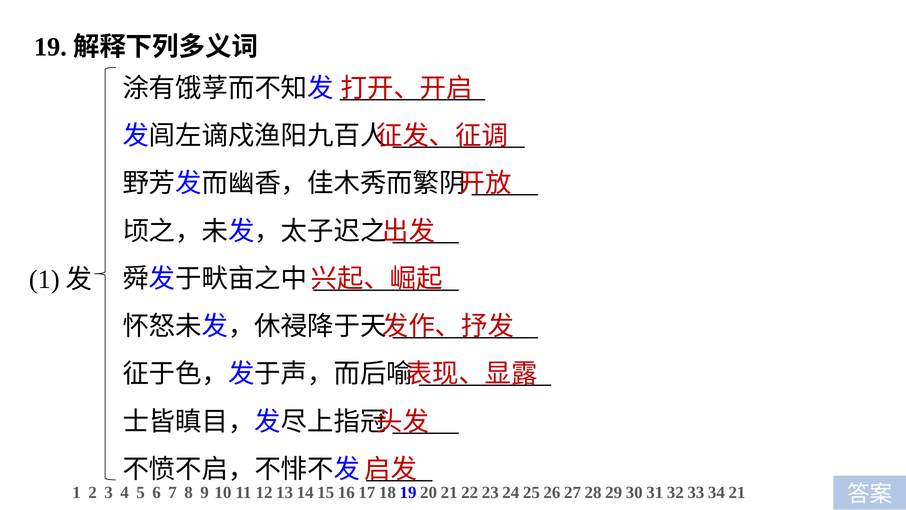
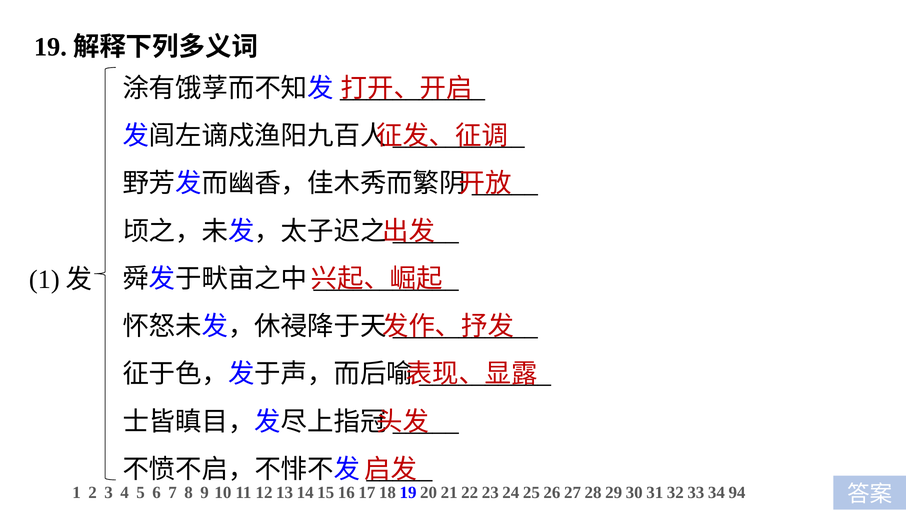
21: 21 -> 94
